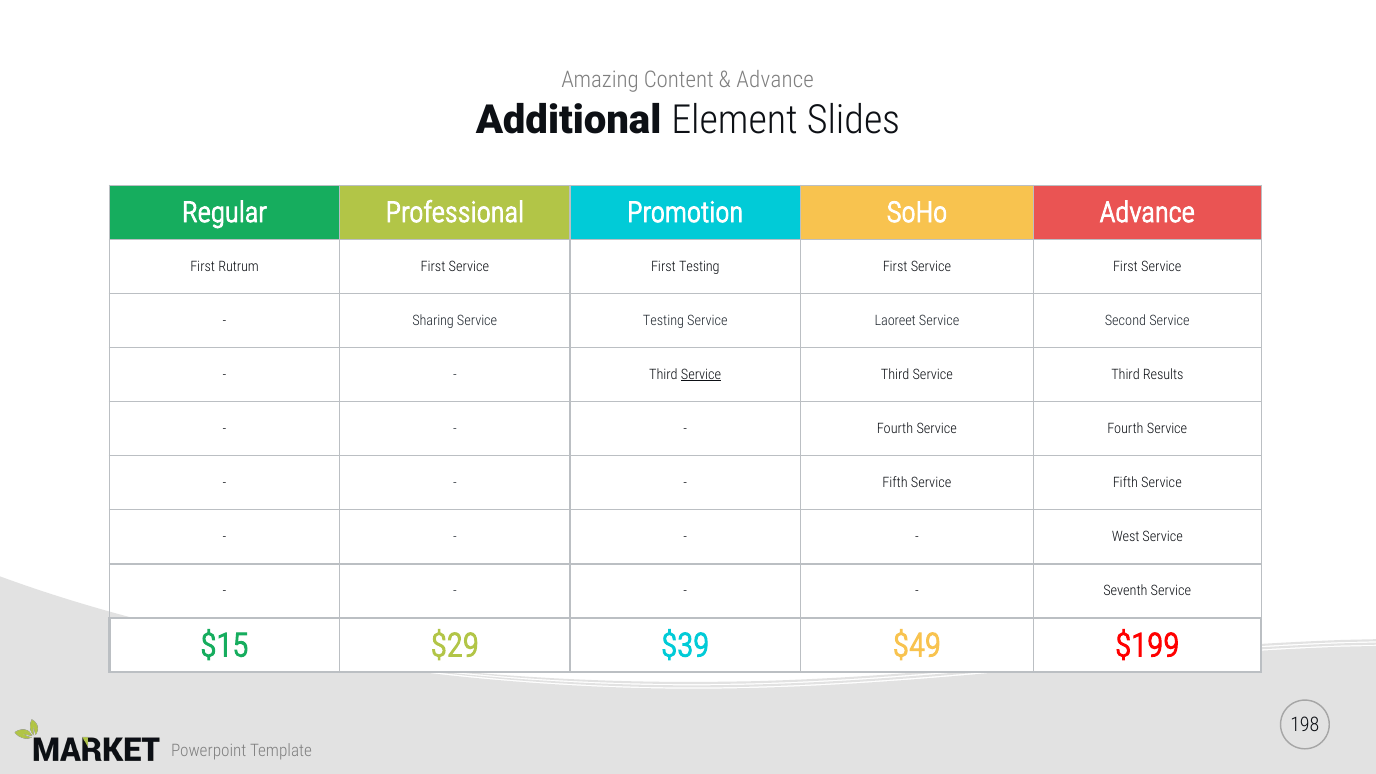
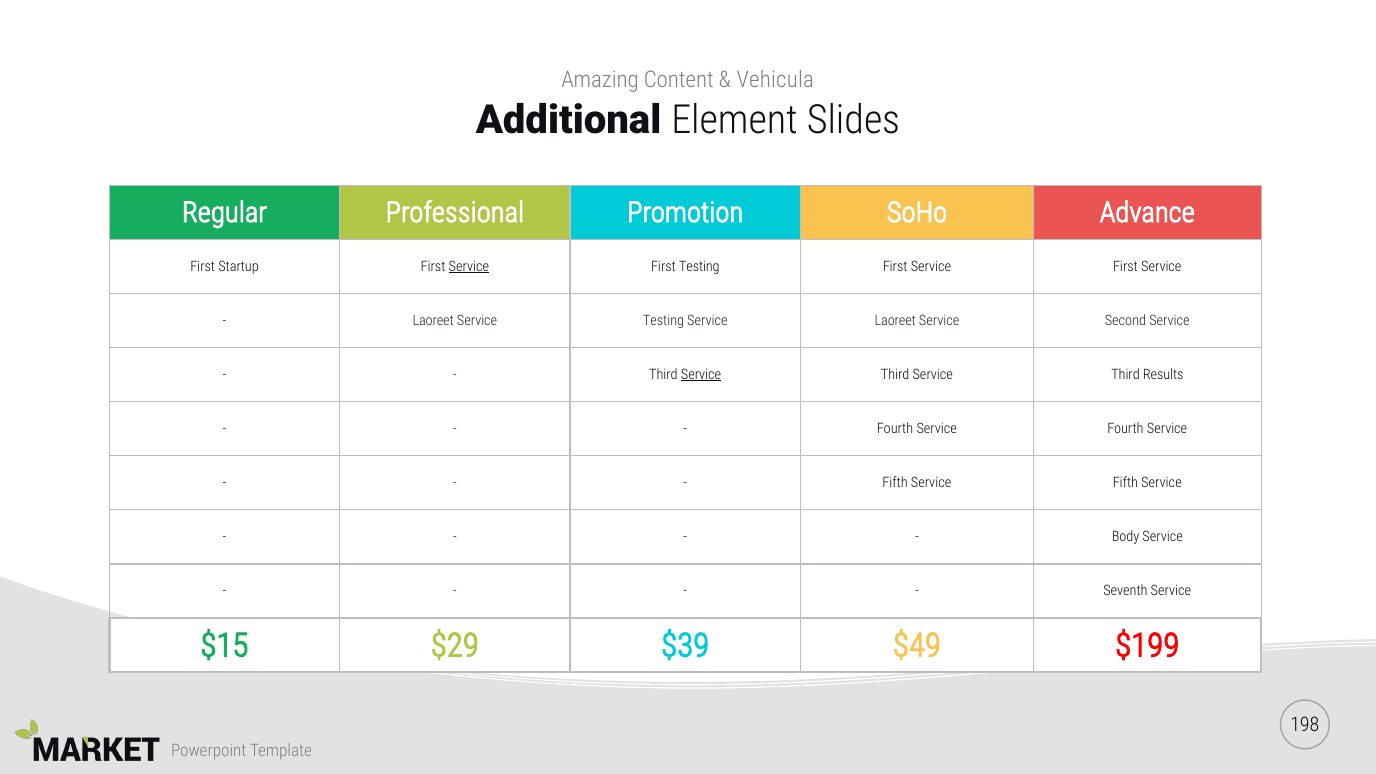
Advance at (775, 80): Advance -> Vehicula
Rutrum: Rutrum -> Startup
Service at (469, 266) underline: none -> present
Sharing at (433, 321): Sharing -> Laoreet
West: West -> Body
